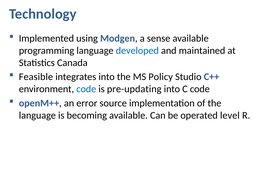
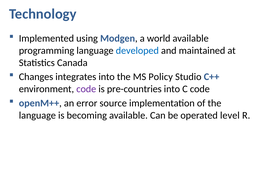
sense: sense -> world
Feasible: Feasible -> Changes
code at (86, 89) colour: blue -> purple
pre-updating: pre-updating -> pre-countries
